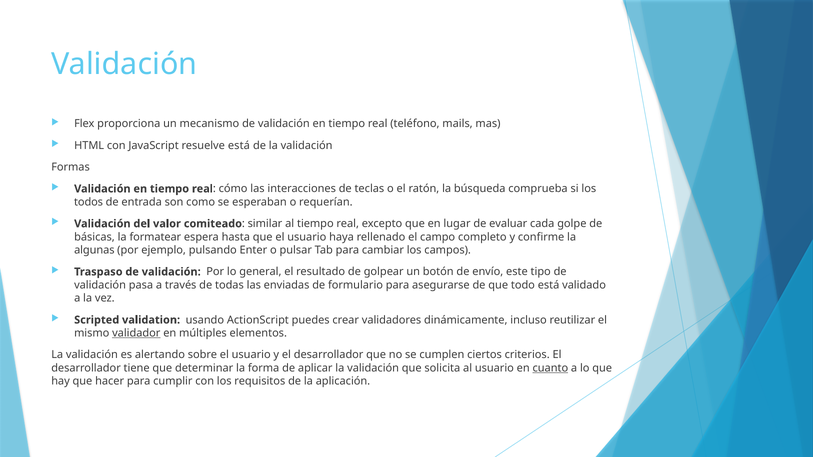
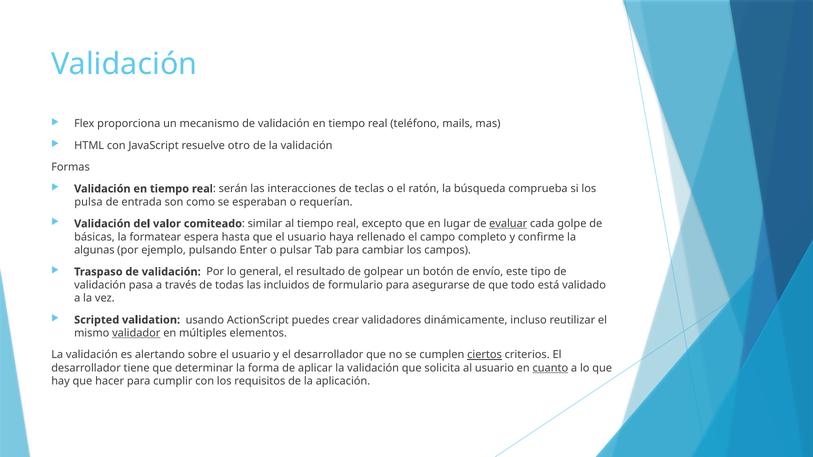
resuelve está: está -> otro
cómo: cómo -> serán
todos: todos -> pulsa
evaluar underline: none -> present
enviadas: enviadas -> incluidos
ciertos underline: none -> present
